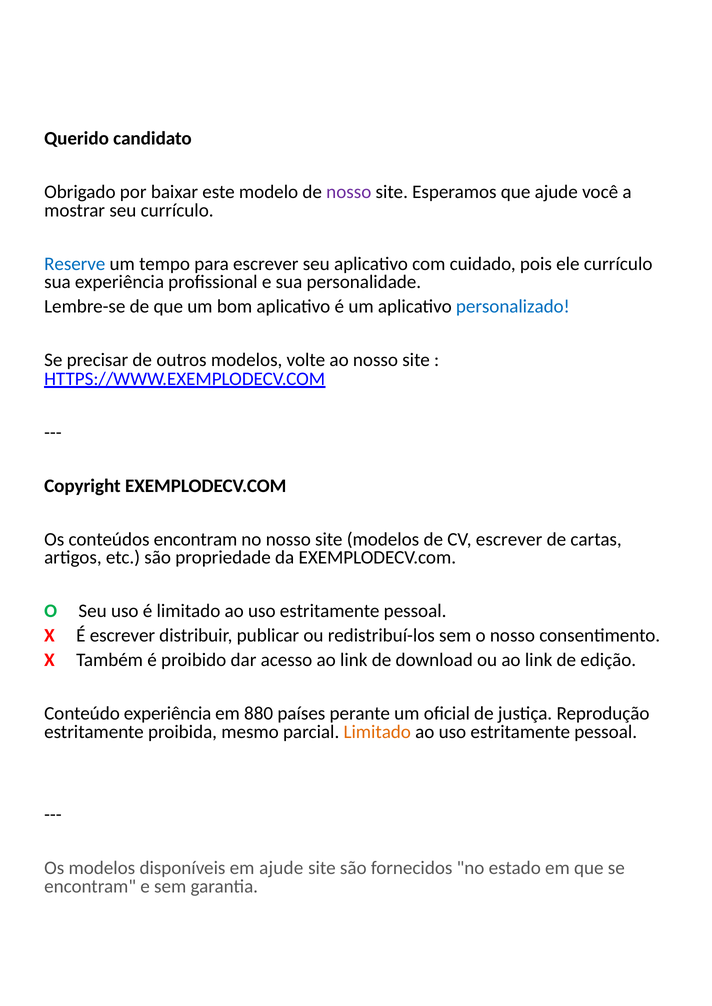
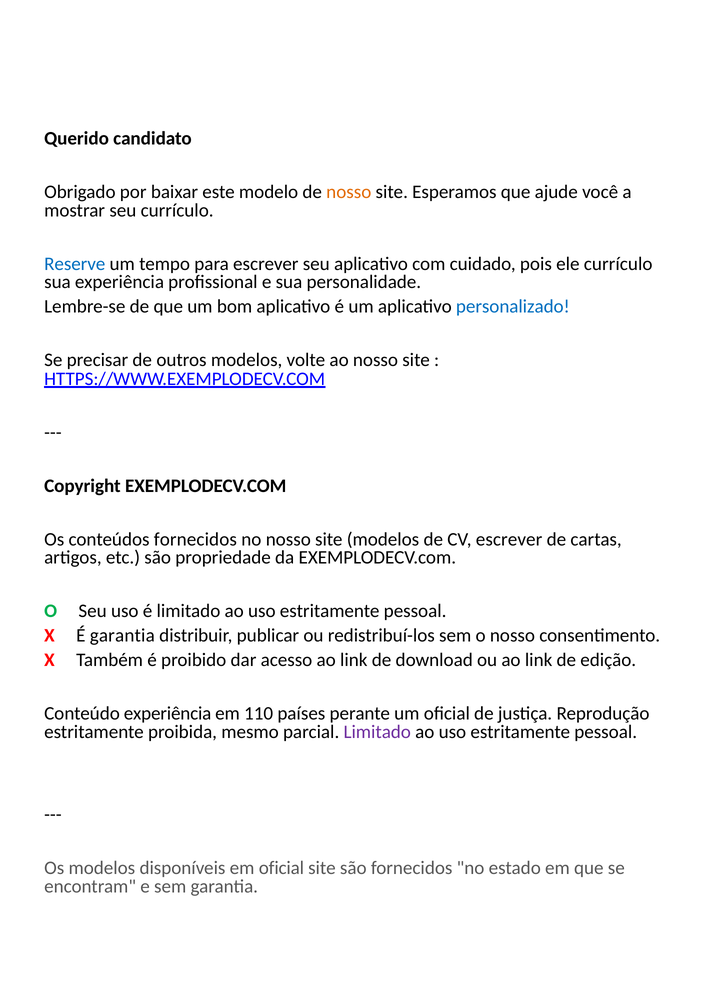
nosso at (349, 192) colour: purple -> orange
conteúdos encontram: encontram -> fornecidos
É escrever: escrever -> garantia
880: 880 -> 110
Limitado at (377, 732) colour: orange -> purple
em ajude: ajude -> oficial
